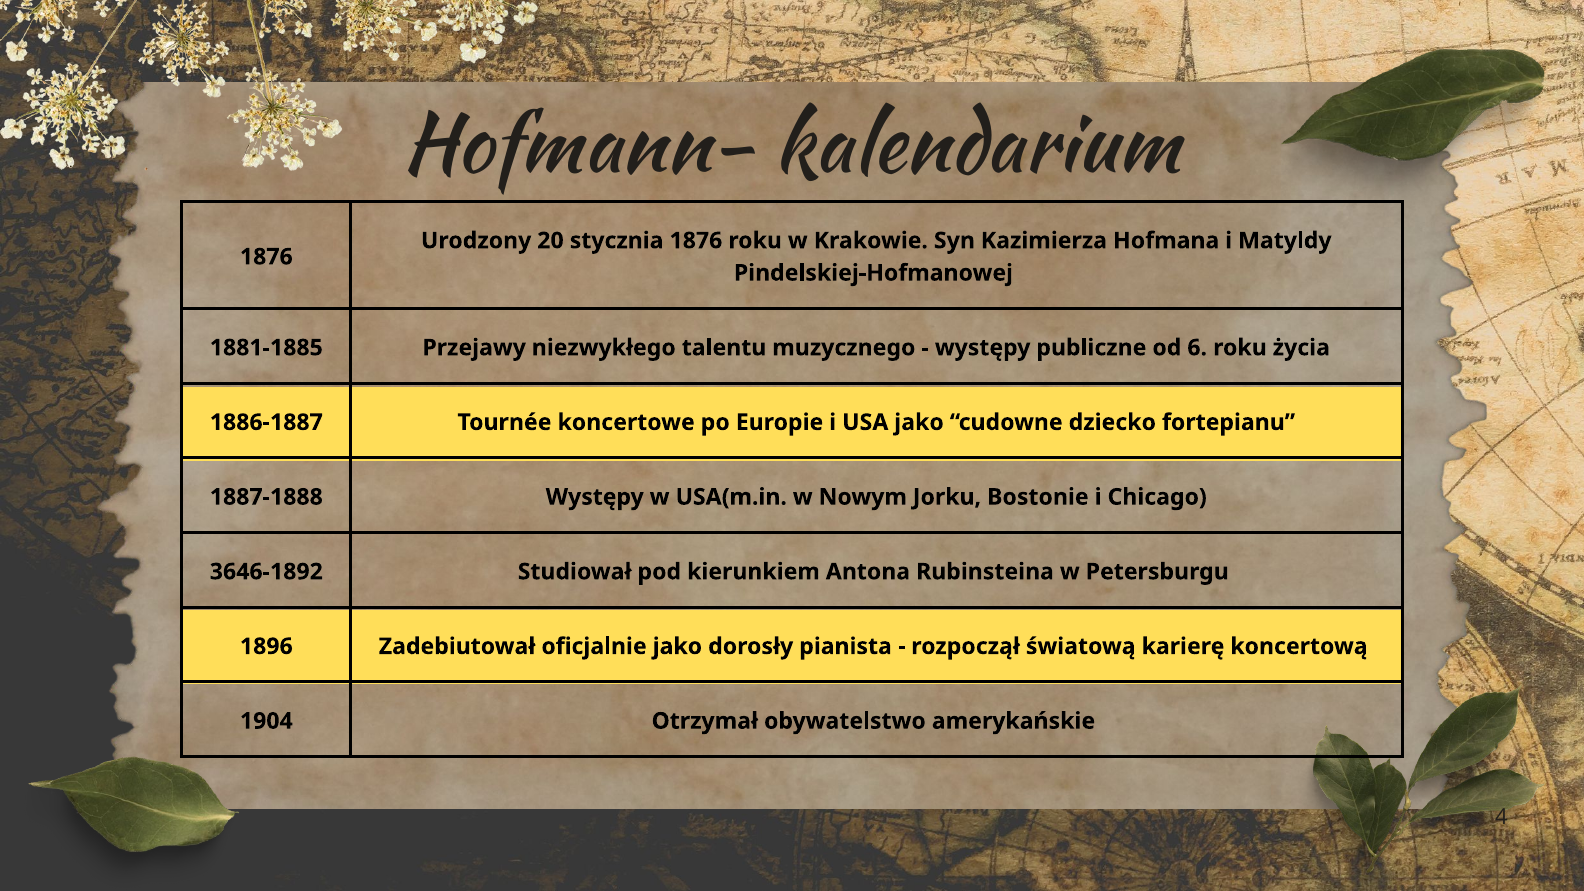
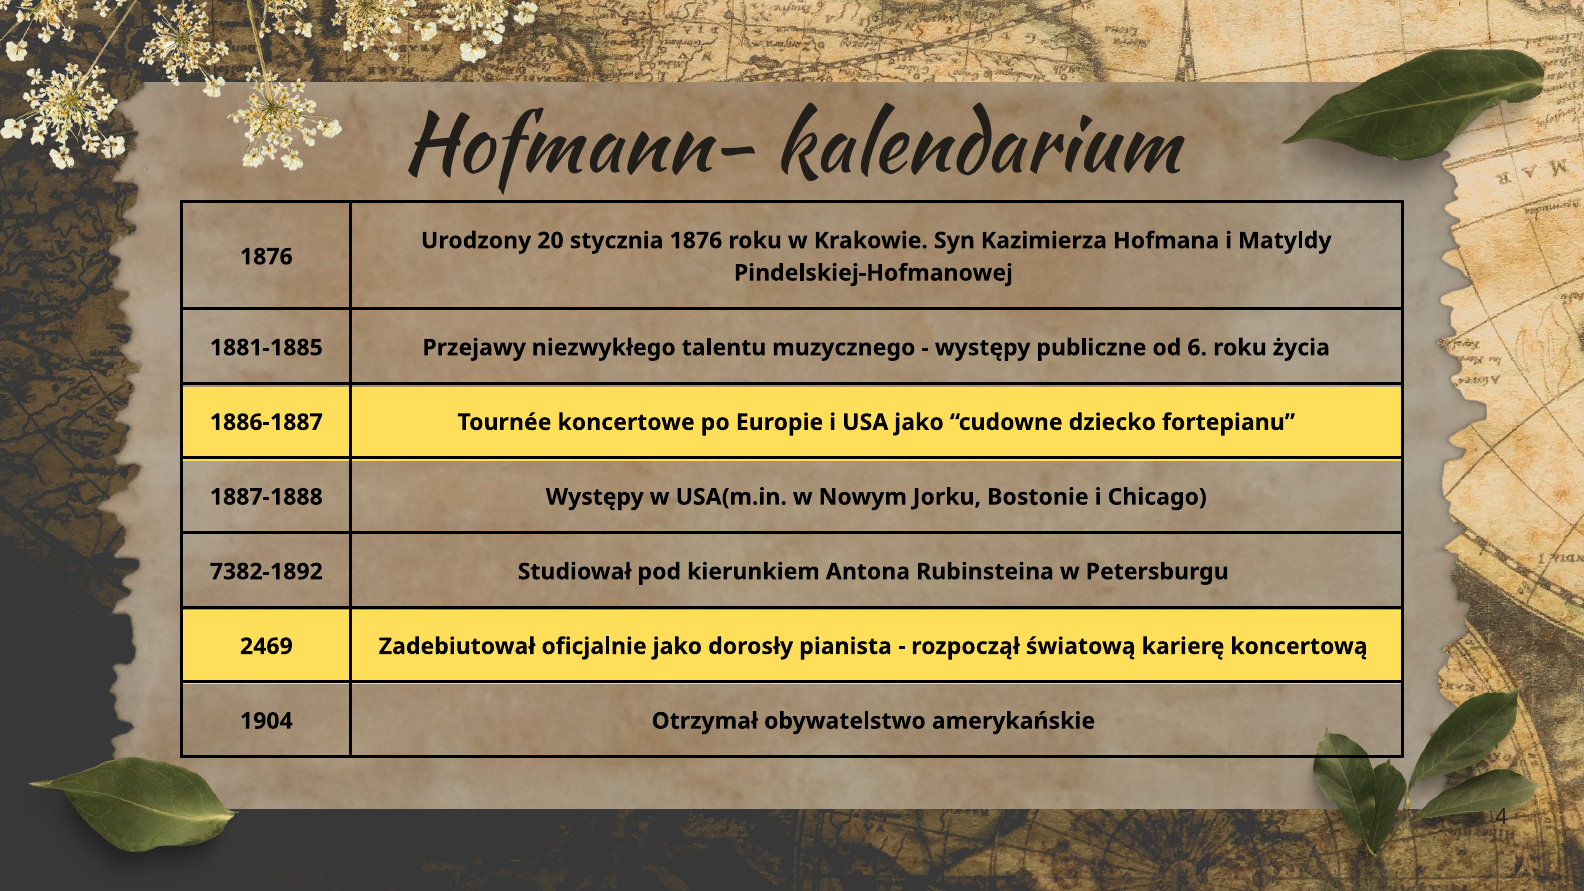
3646-1892: 3646-1892 -> 7382-1892
1896: 1896 -> 2469
